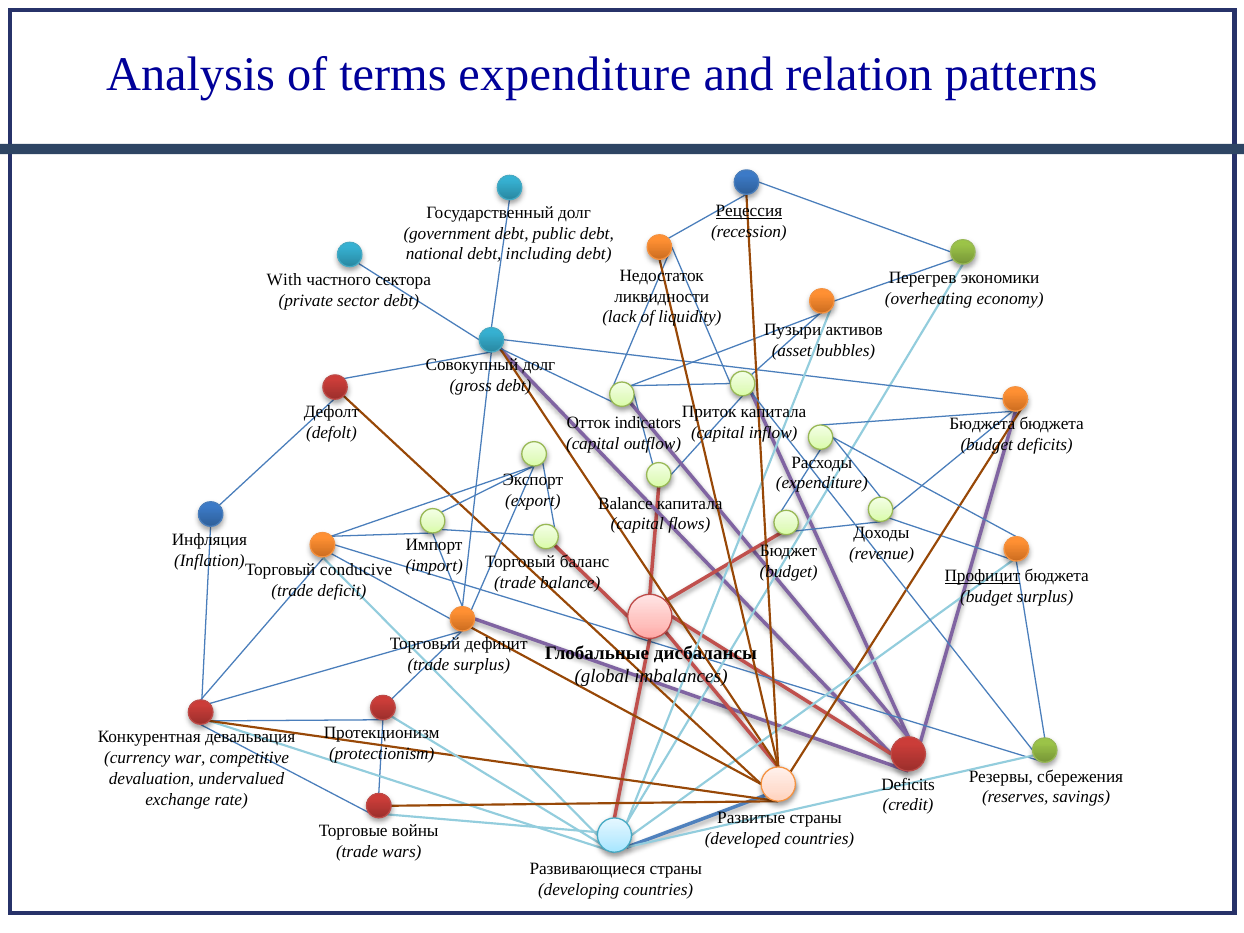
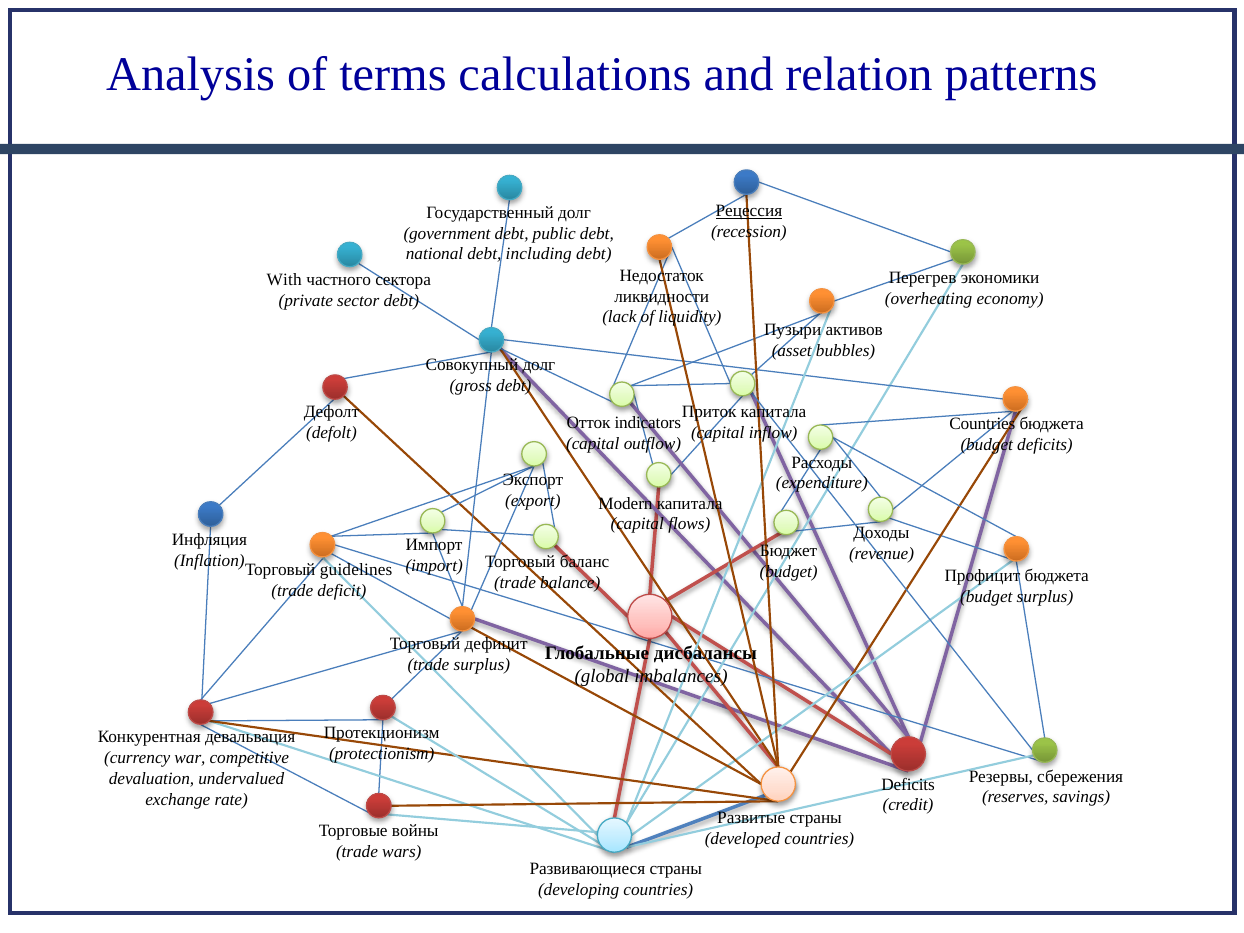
terms expenditure: expenditure -> calculations
Бюджета at (982, 424): Бюджета -> Countries
Balance at (626, 503): Balance -> Modern
conducive: conducive -> guidelines
Профицит underline: present -> none
